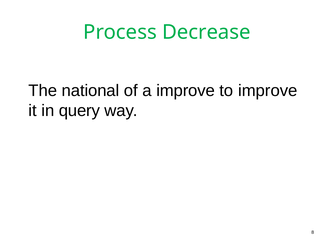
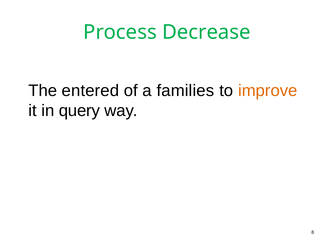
national: national -> entered
a improve: improve -> families
improve at (268, 91) colour: black -> orange
